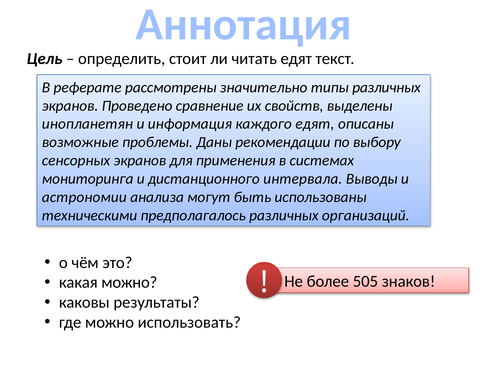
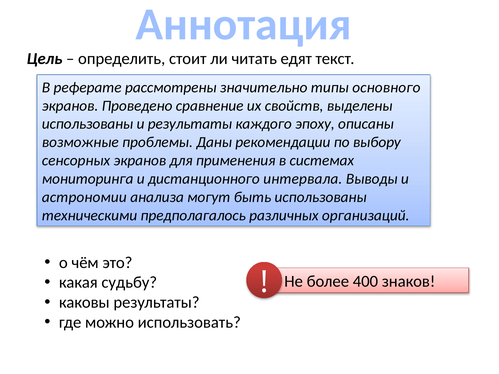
типы различных: различных -> основного
инопланетян at (87, 124): инопланетян -> использованы
и информация: информация -> результаты
каждого едят: едят -> эпоху
какая можно: можно -> судьбу
505: 505 -> 400
